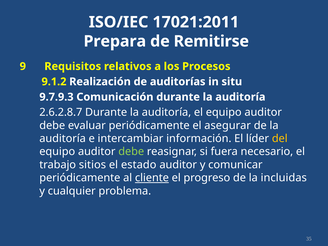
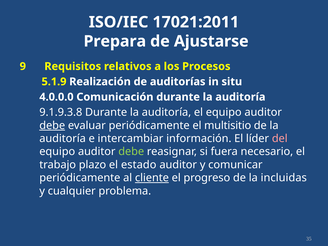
Remitirse: Remitirse -> Ajustarse
9.1.2: 9.1.2 -> 5.1.9
9.7.9.3: 9.7.9.3 -> 4.0.0.0
2.6.2.8.7: 2.6.2.8.7 -> 9.1.9.3.8
debe at (52, 125) underline: none -> present
asegurar: asegurar -> multisitio
del colour: yellow -> pink
sitios: sitios -> plazo
